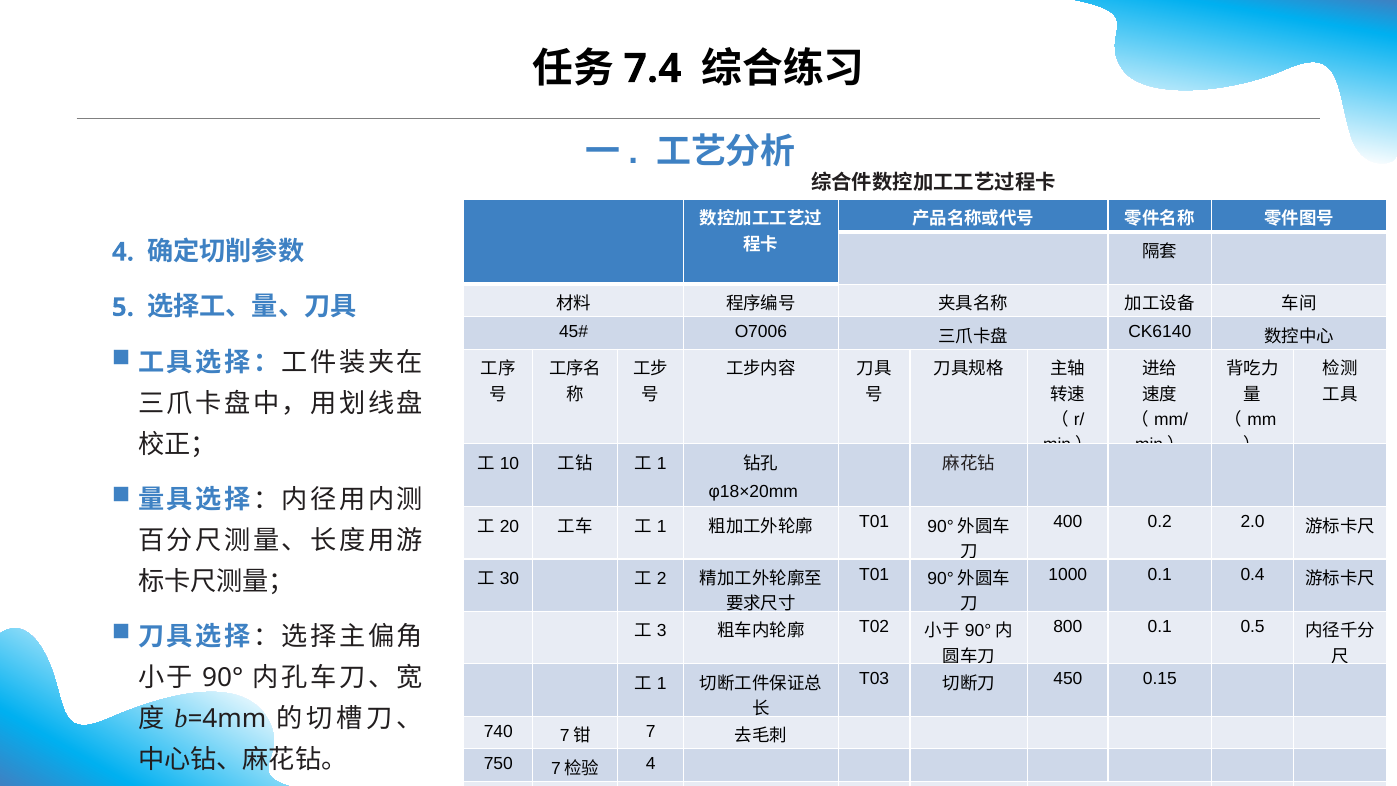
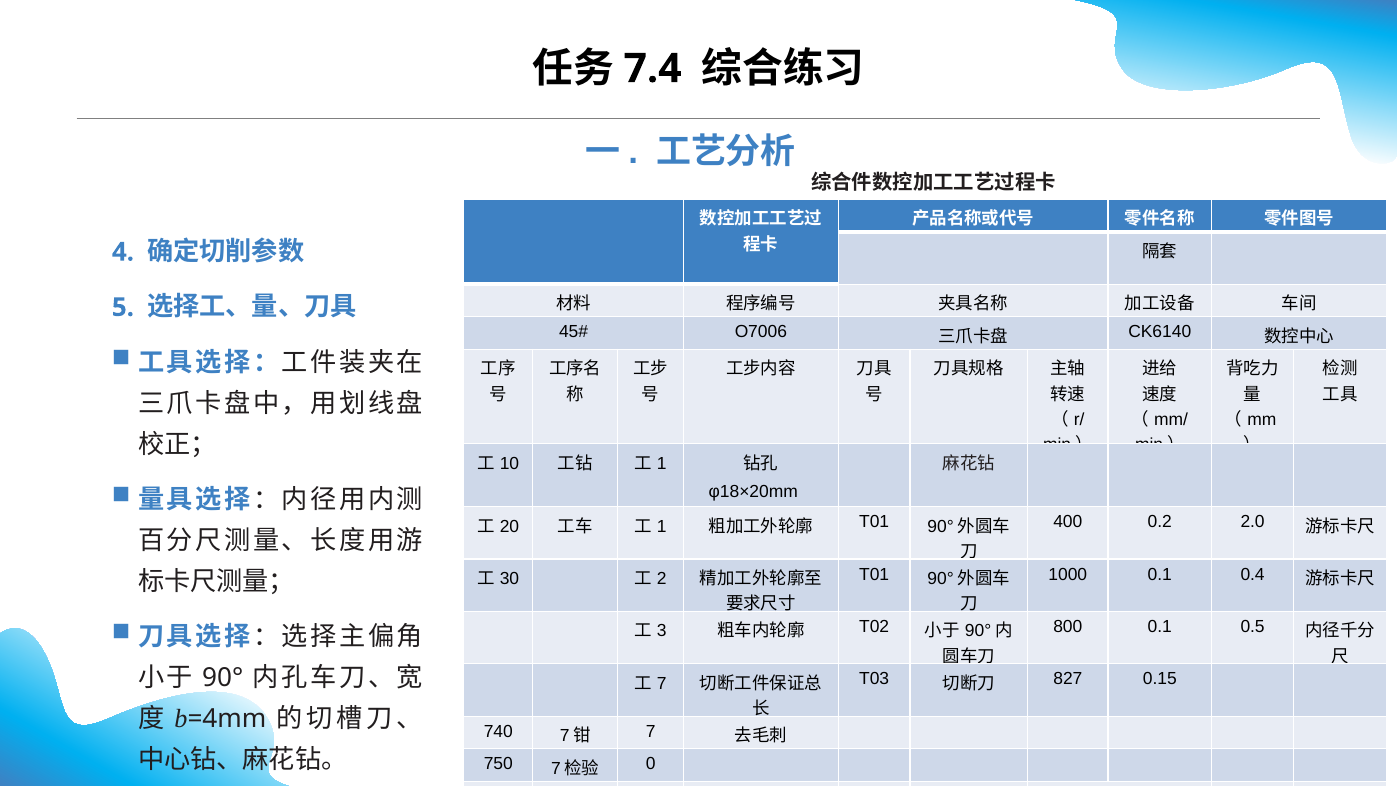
450: 450 -> 827
1 at (662, 683): 1 -> 7
4 at (651, 764): 4 -> 0
